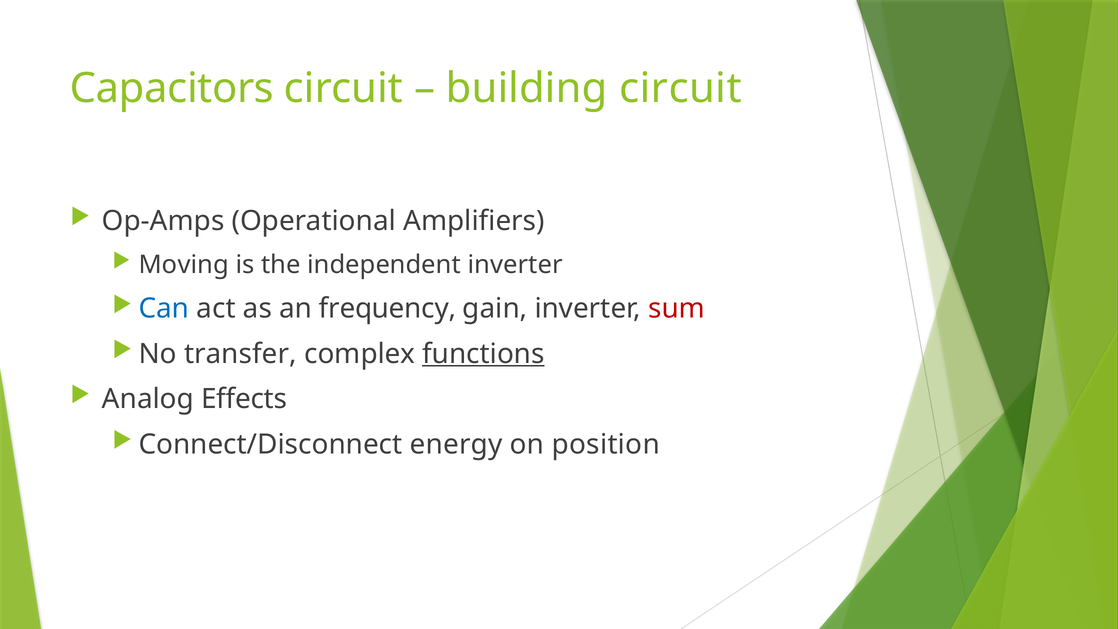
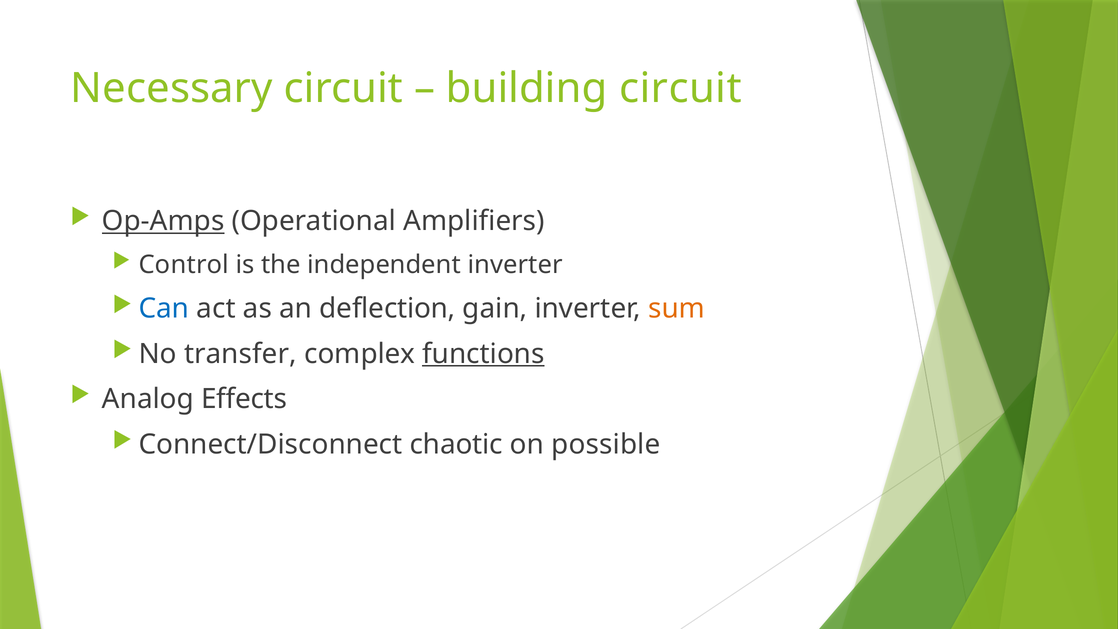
Capacitors: Capacitors -> Necessary
Op-Amps underline: none -> present
Moving: Moving -> Control
frequency: frequency -> deflection
sum colour: red -> orange
energy: energy -> chaotic
position: position -> possible
